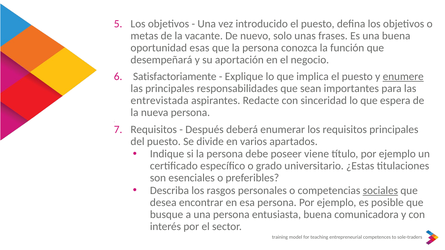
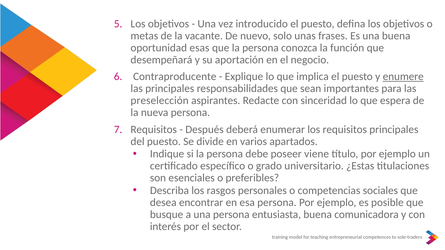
Satisfactoriamente: Satisfactoriamente -> Contraproducente
entrevistada: entrevistada -> preselección
sociales underline: present -> none
